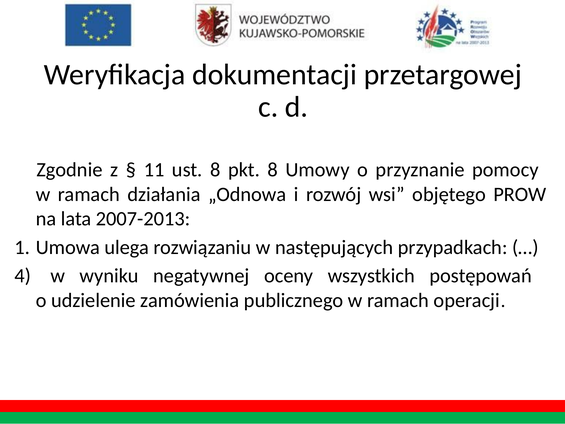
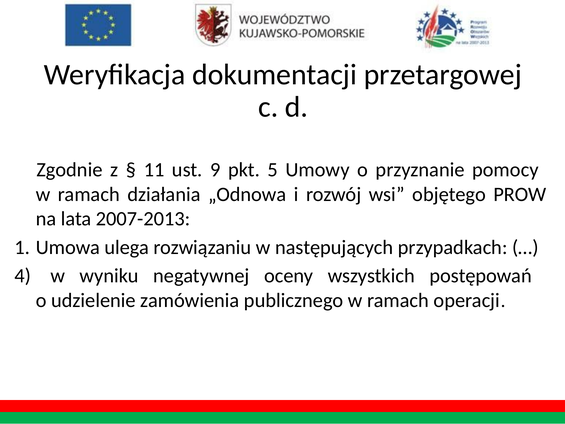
ust 8: 8 -> 9
pkt 8: 8 -> 5
